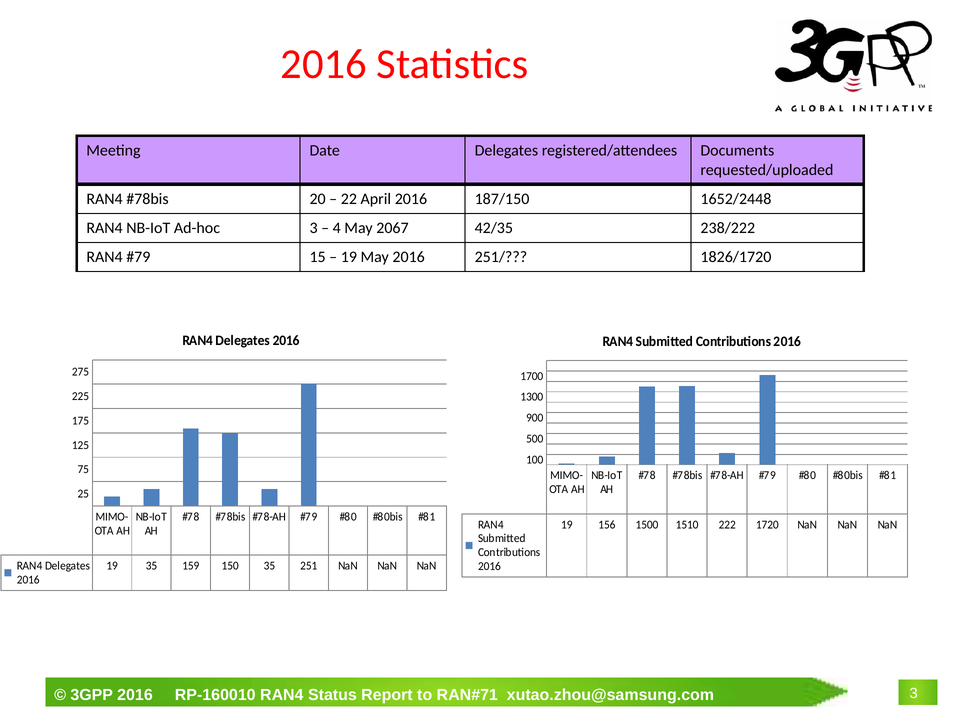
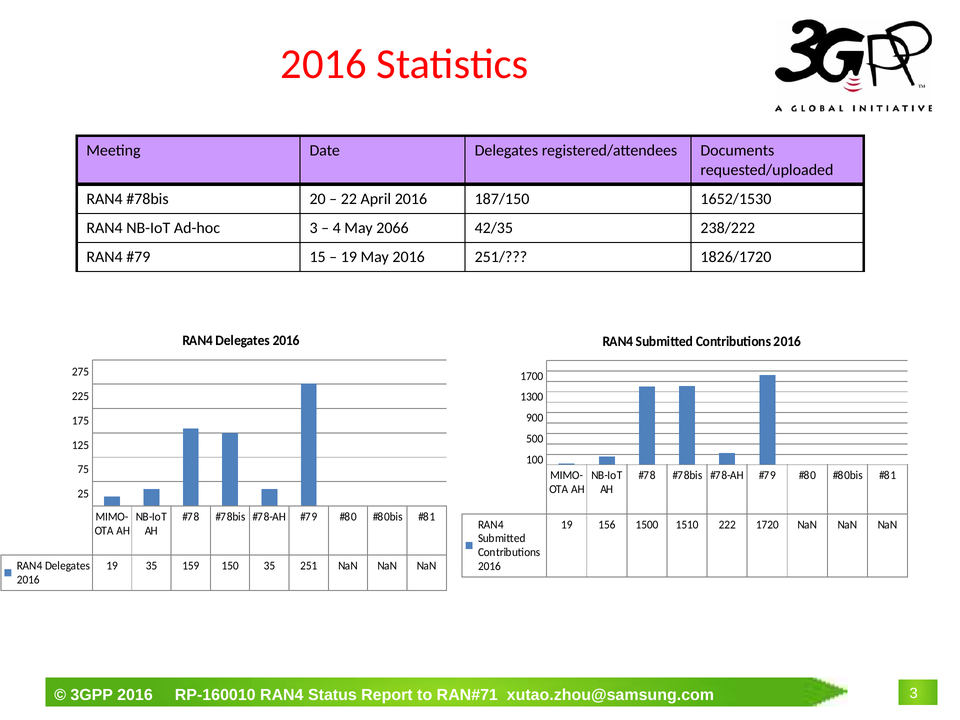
1652/2448: 1652/2448 -> 1652/1530
2067: 2067 -> 2066
